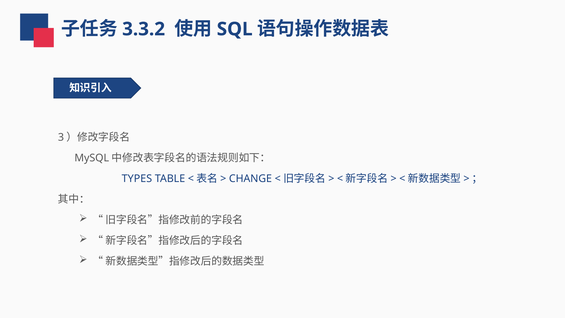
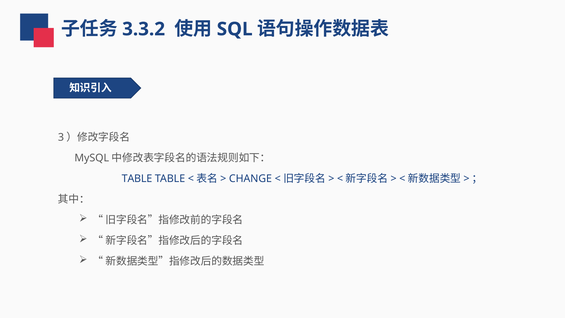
TYPES at (137, 179): TYPES -> TABLE
